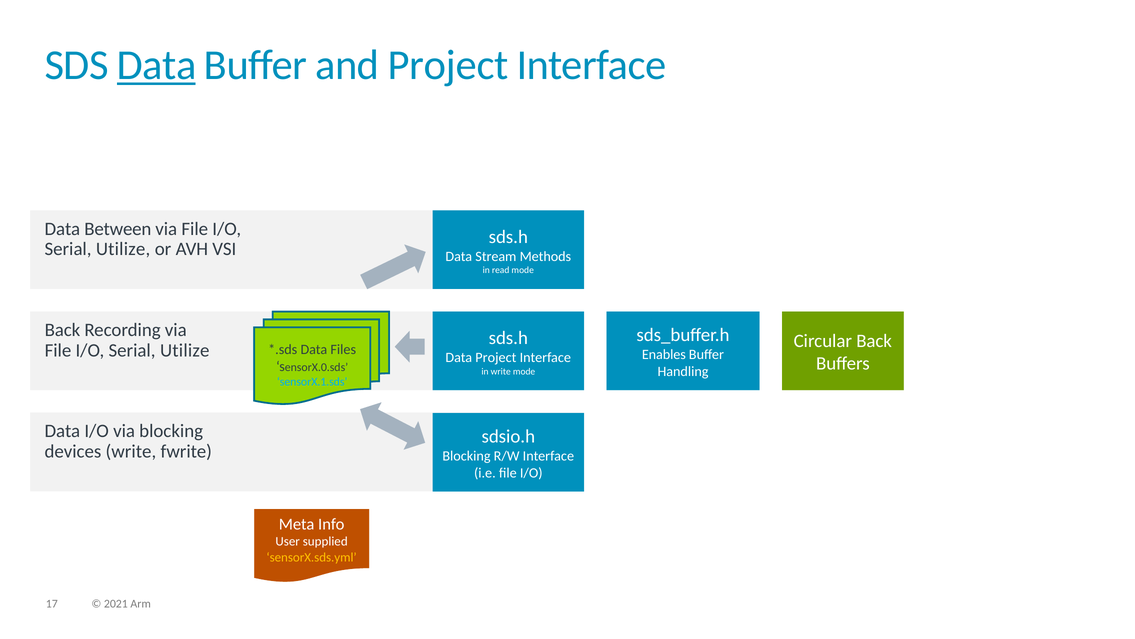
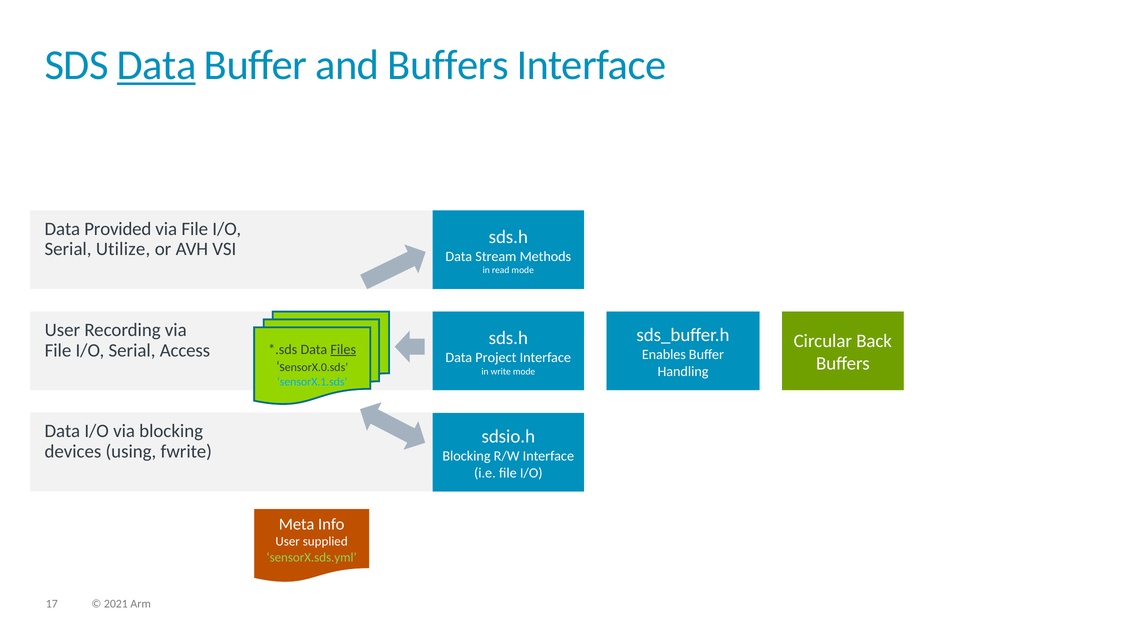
and Project: Project -> Buffers
Between: Between -> Provided
Back at (62, 330): Back -> User
Utilize at (185, 350): Utilize -> Access
Files underline: none -> present
devices write: write -> using
sensorX.sds.yml colour: yellow -> light green
